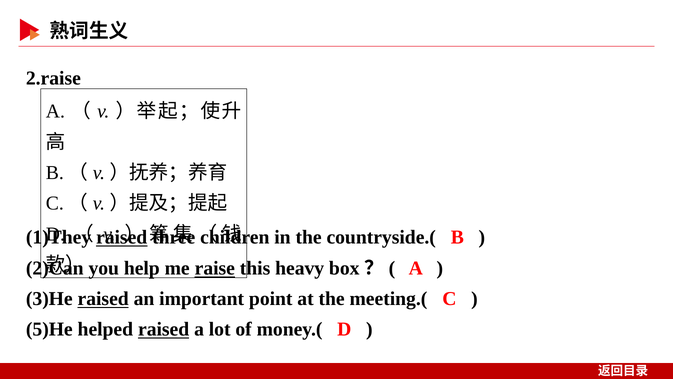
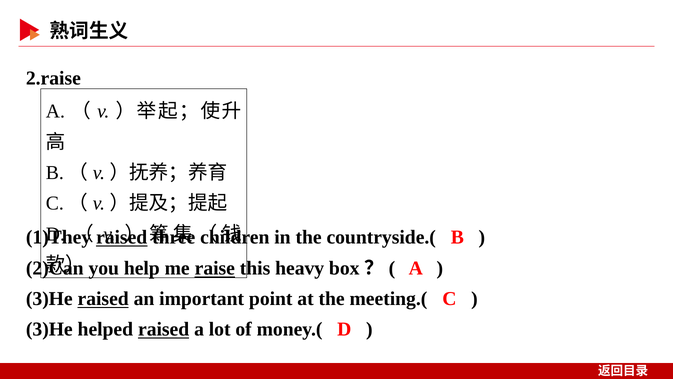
5)He at (49, 329): 5)He -> 3)He
